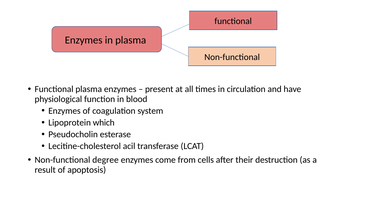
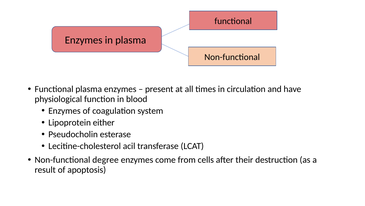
which: which -> either
